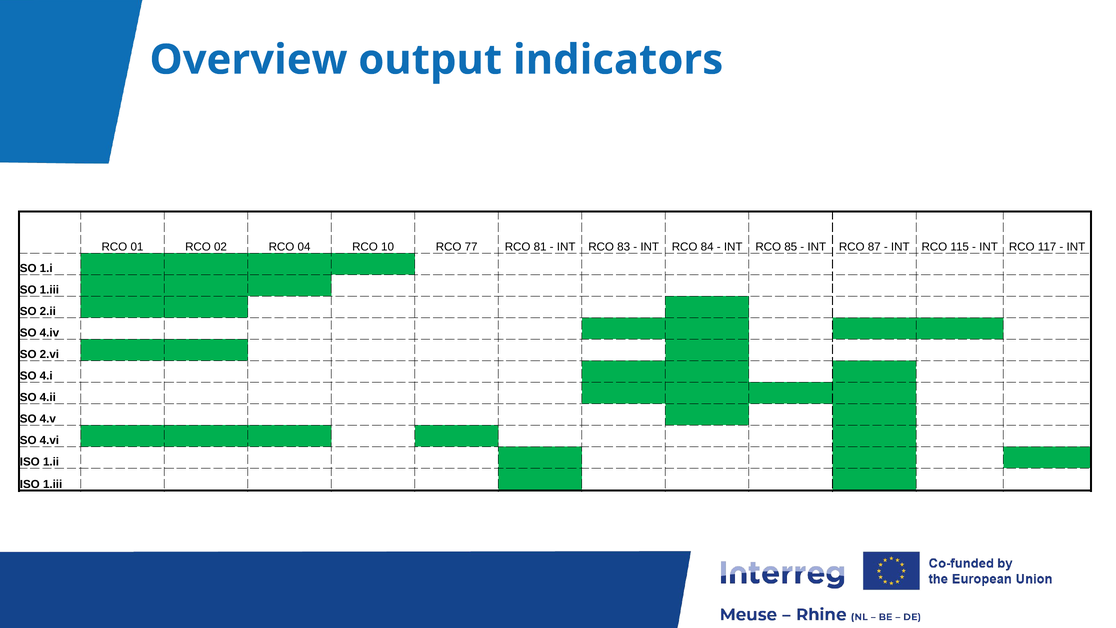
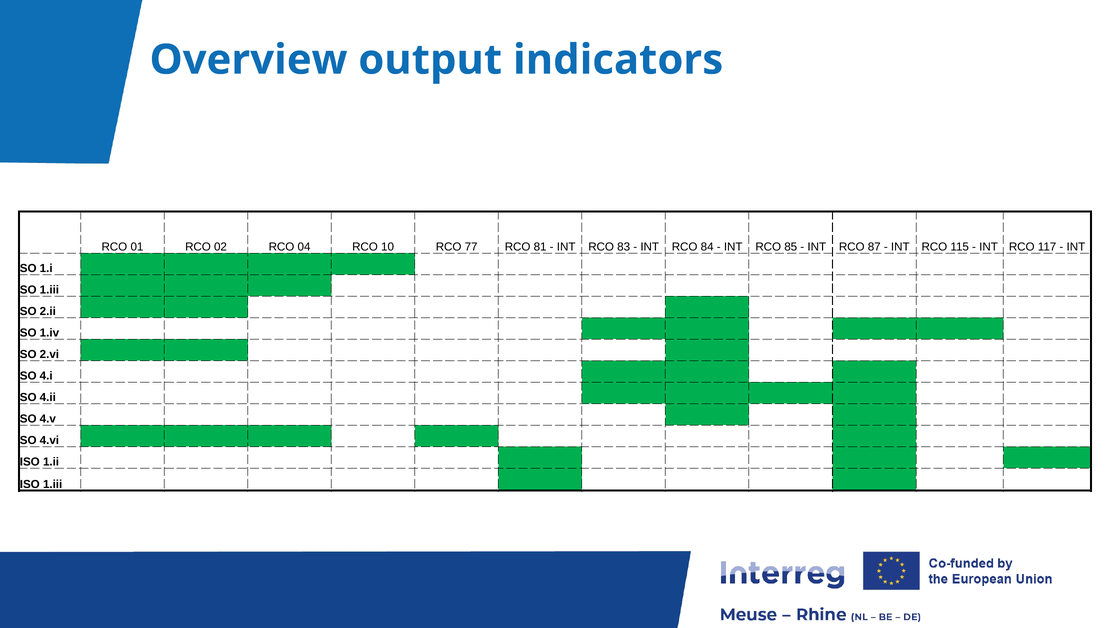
4.iv: 4.iv -> 1.iv
